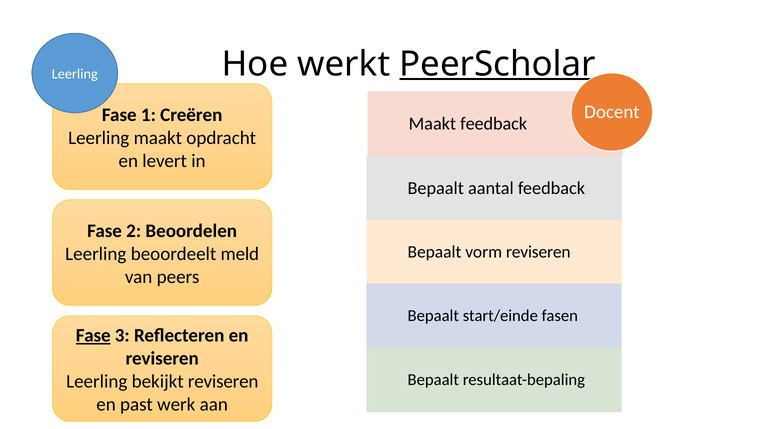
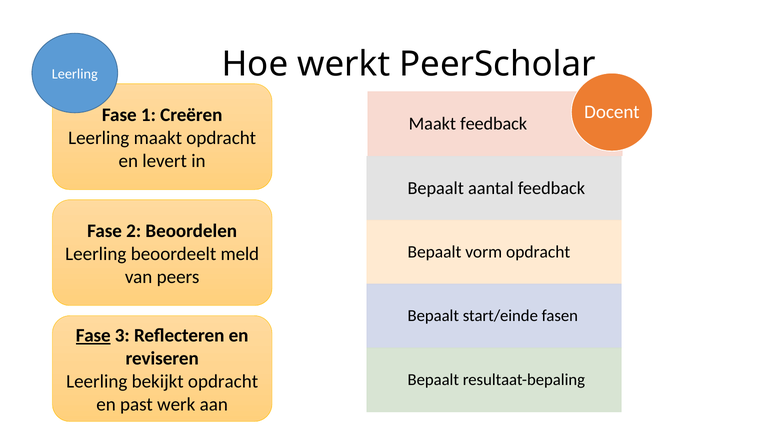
PeerScholar underline: present -> none
reviseren at (538, 252): reviseren -> opdracht
bekijkt reviseren: reviseren -> opdracht
